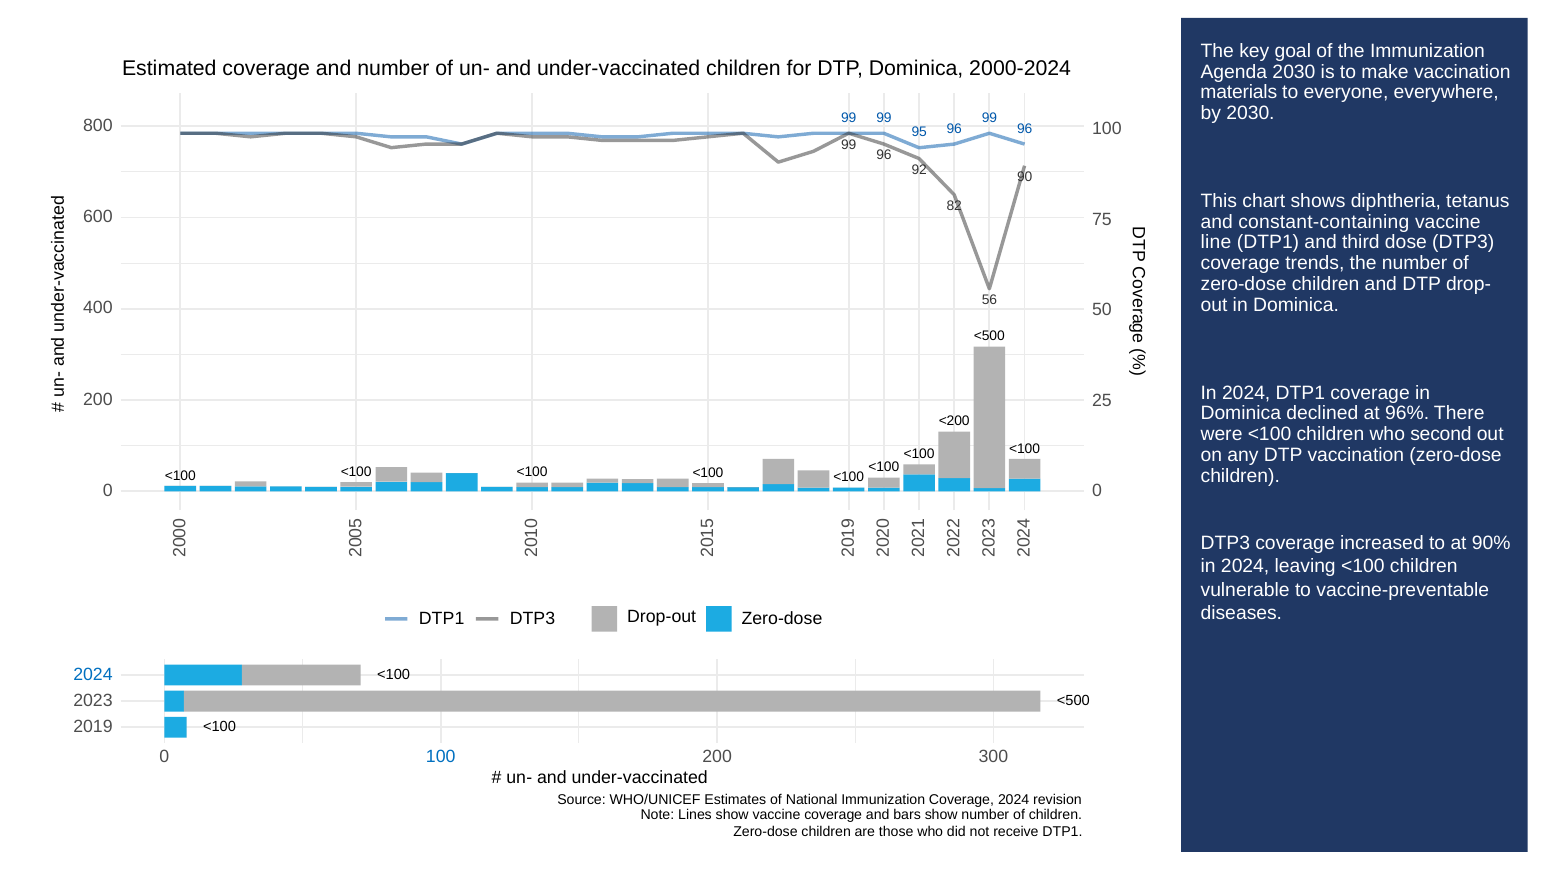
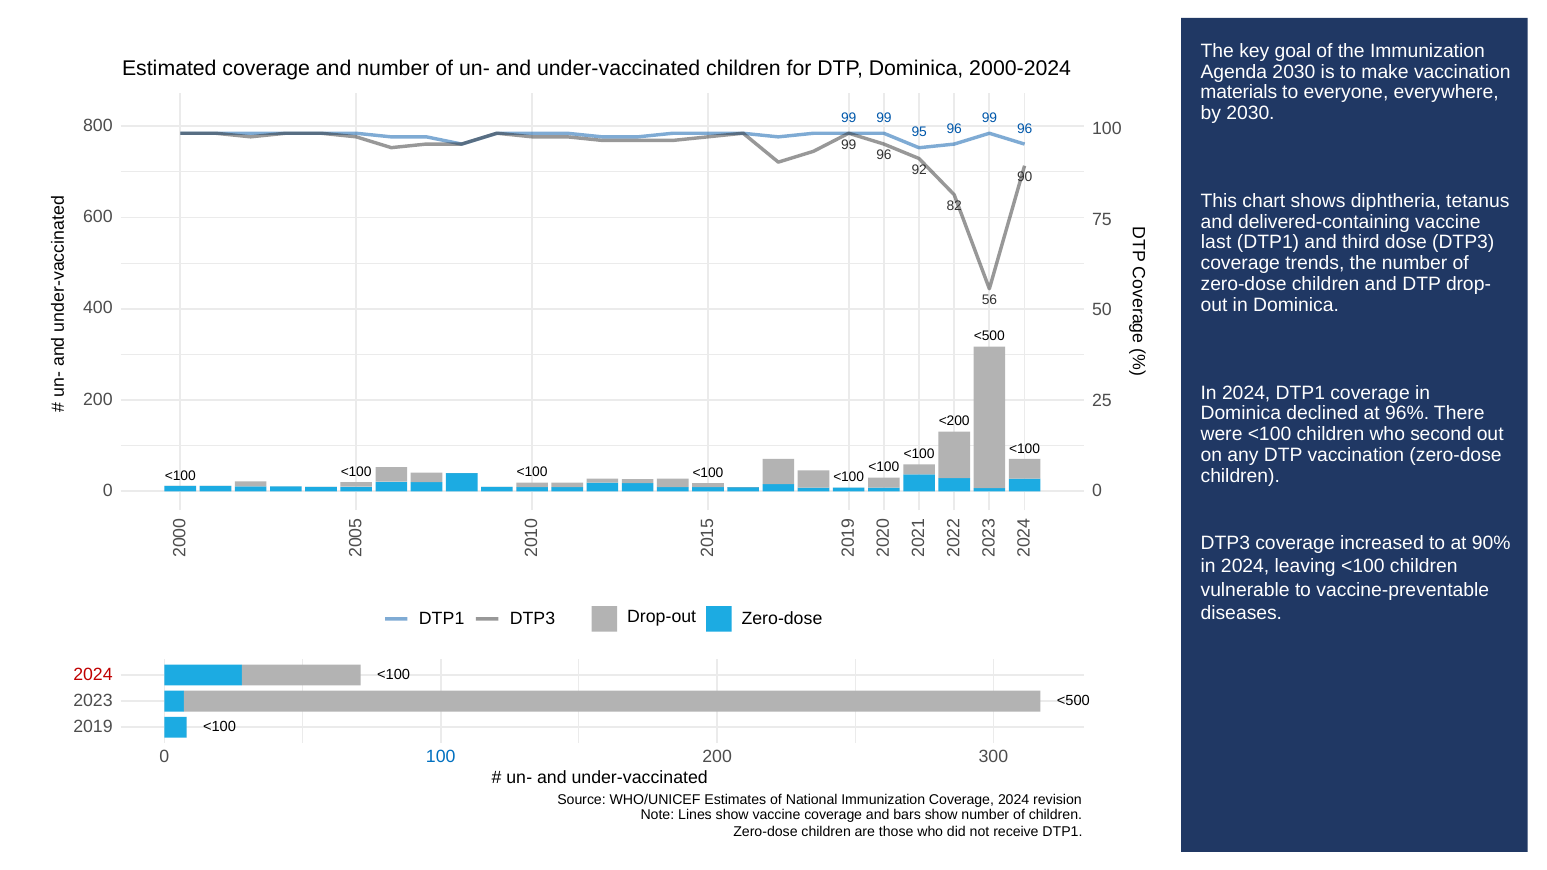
constant-containing: constant-containing -> delivered-containing
line: line -> last
2024 at (93, 674) colour: blue -> red
